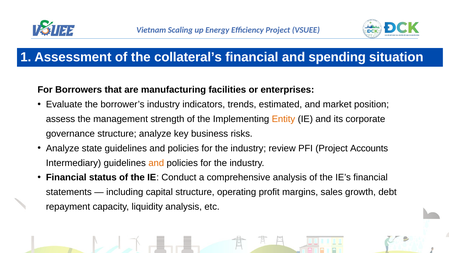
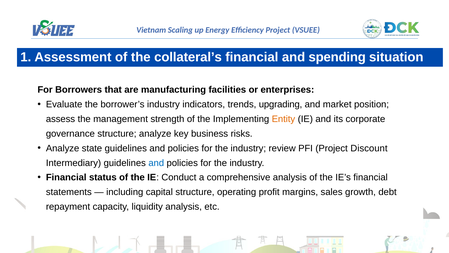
estimated: estimated -> upgrading
Accounts: Accounts -> Discount
and at (156, 163) colour: orange -> blue
